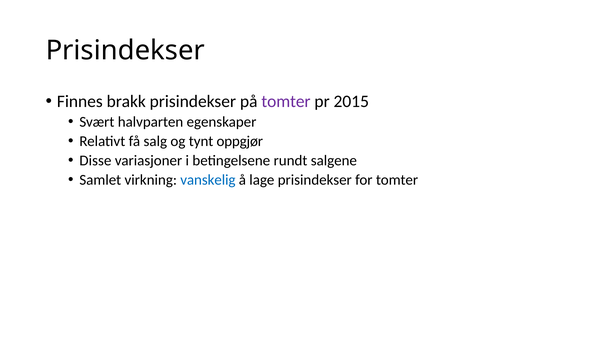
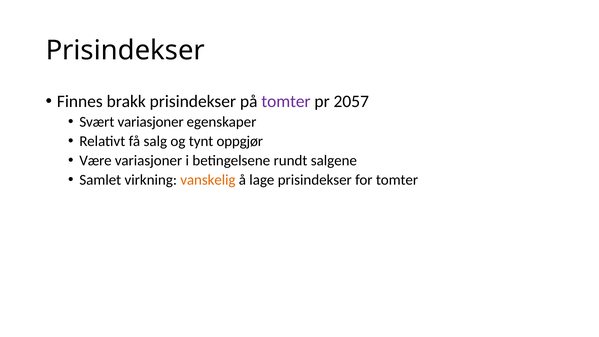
2015: 2015 -> 2057
Svært halvparten: halvparten -> variasjoner
Disse: Disse -> Være
vanskelig colour: blue -> orange
